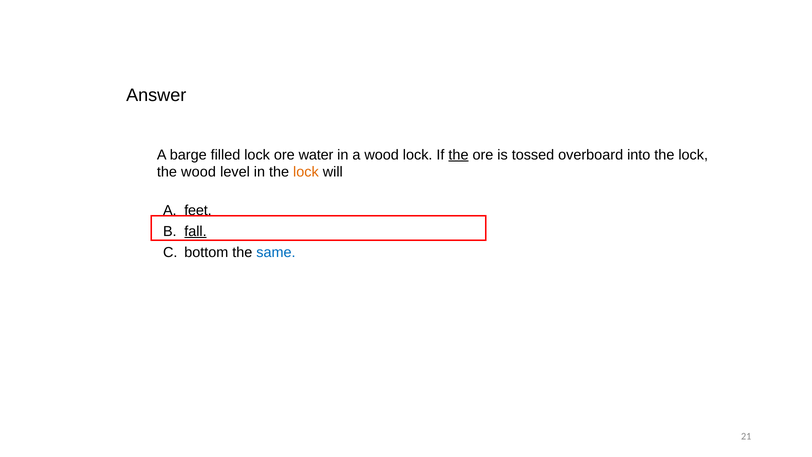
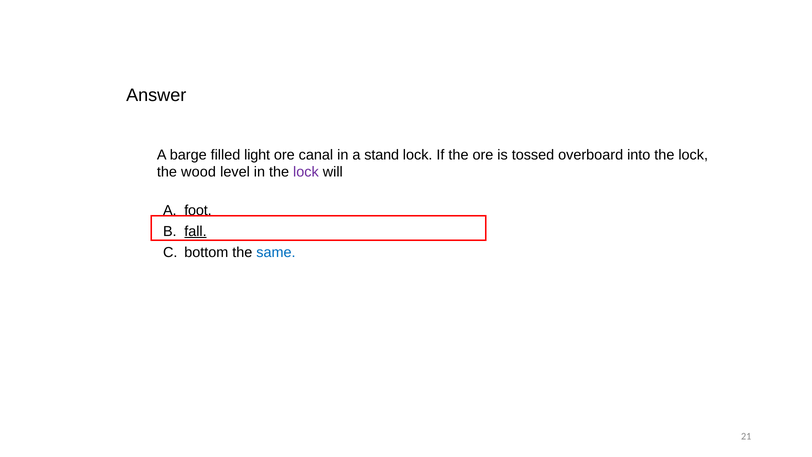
filled lock: lock -> light
water: water -> canal
a wood: wood -> stand
the at (458, 155) underline: present -> none
lock at (306, 172) colour: orange -> purple
feet: feet -> foot
